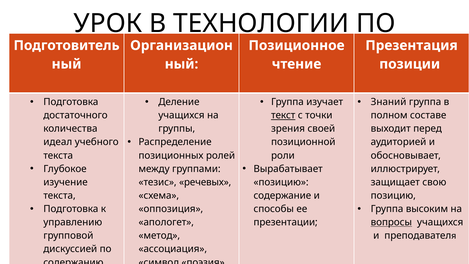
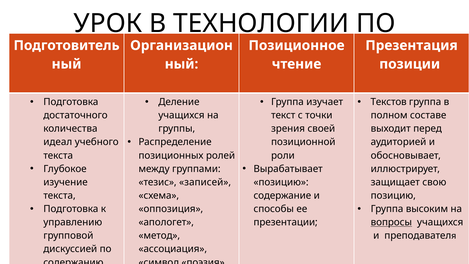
Знаний: Знаний -> Текстов
текст underline: present -> none
речевых: речевых -> записей
